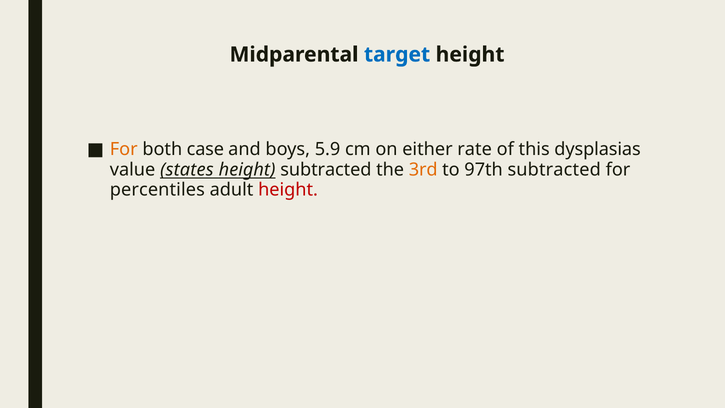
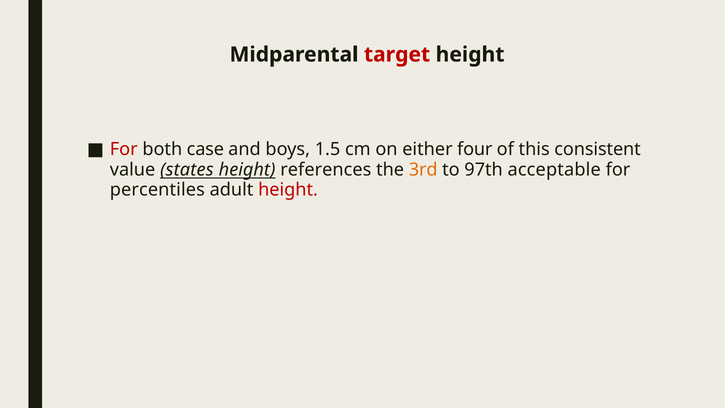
target colour: blue -> red
For at (124, 149) colour: orange -> red
5.9: 5.9 -> 1.5
rate: rate -> four
dysplasias: dysplasias -> consistent
height subtracted: subtracted -> references
97th subtracted: subtracted -> acceptable
